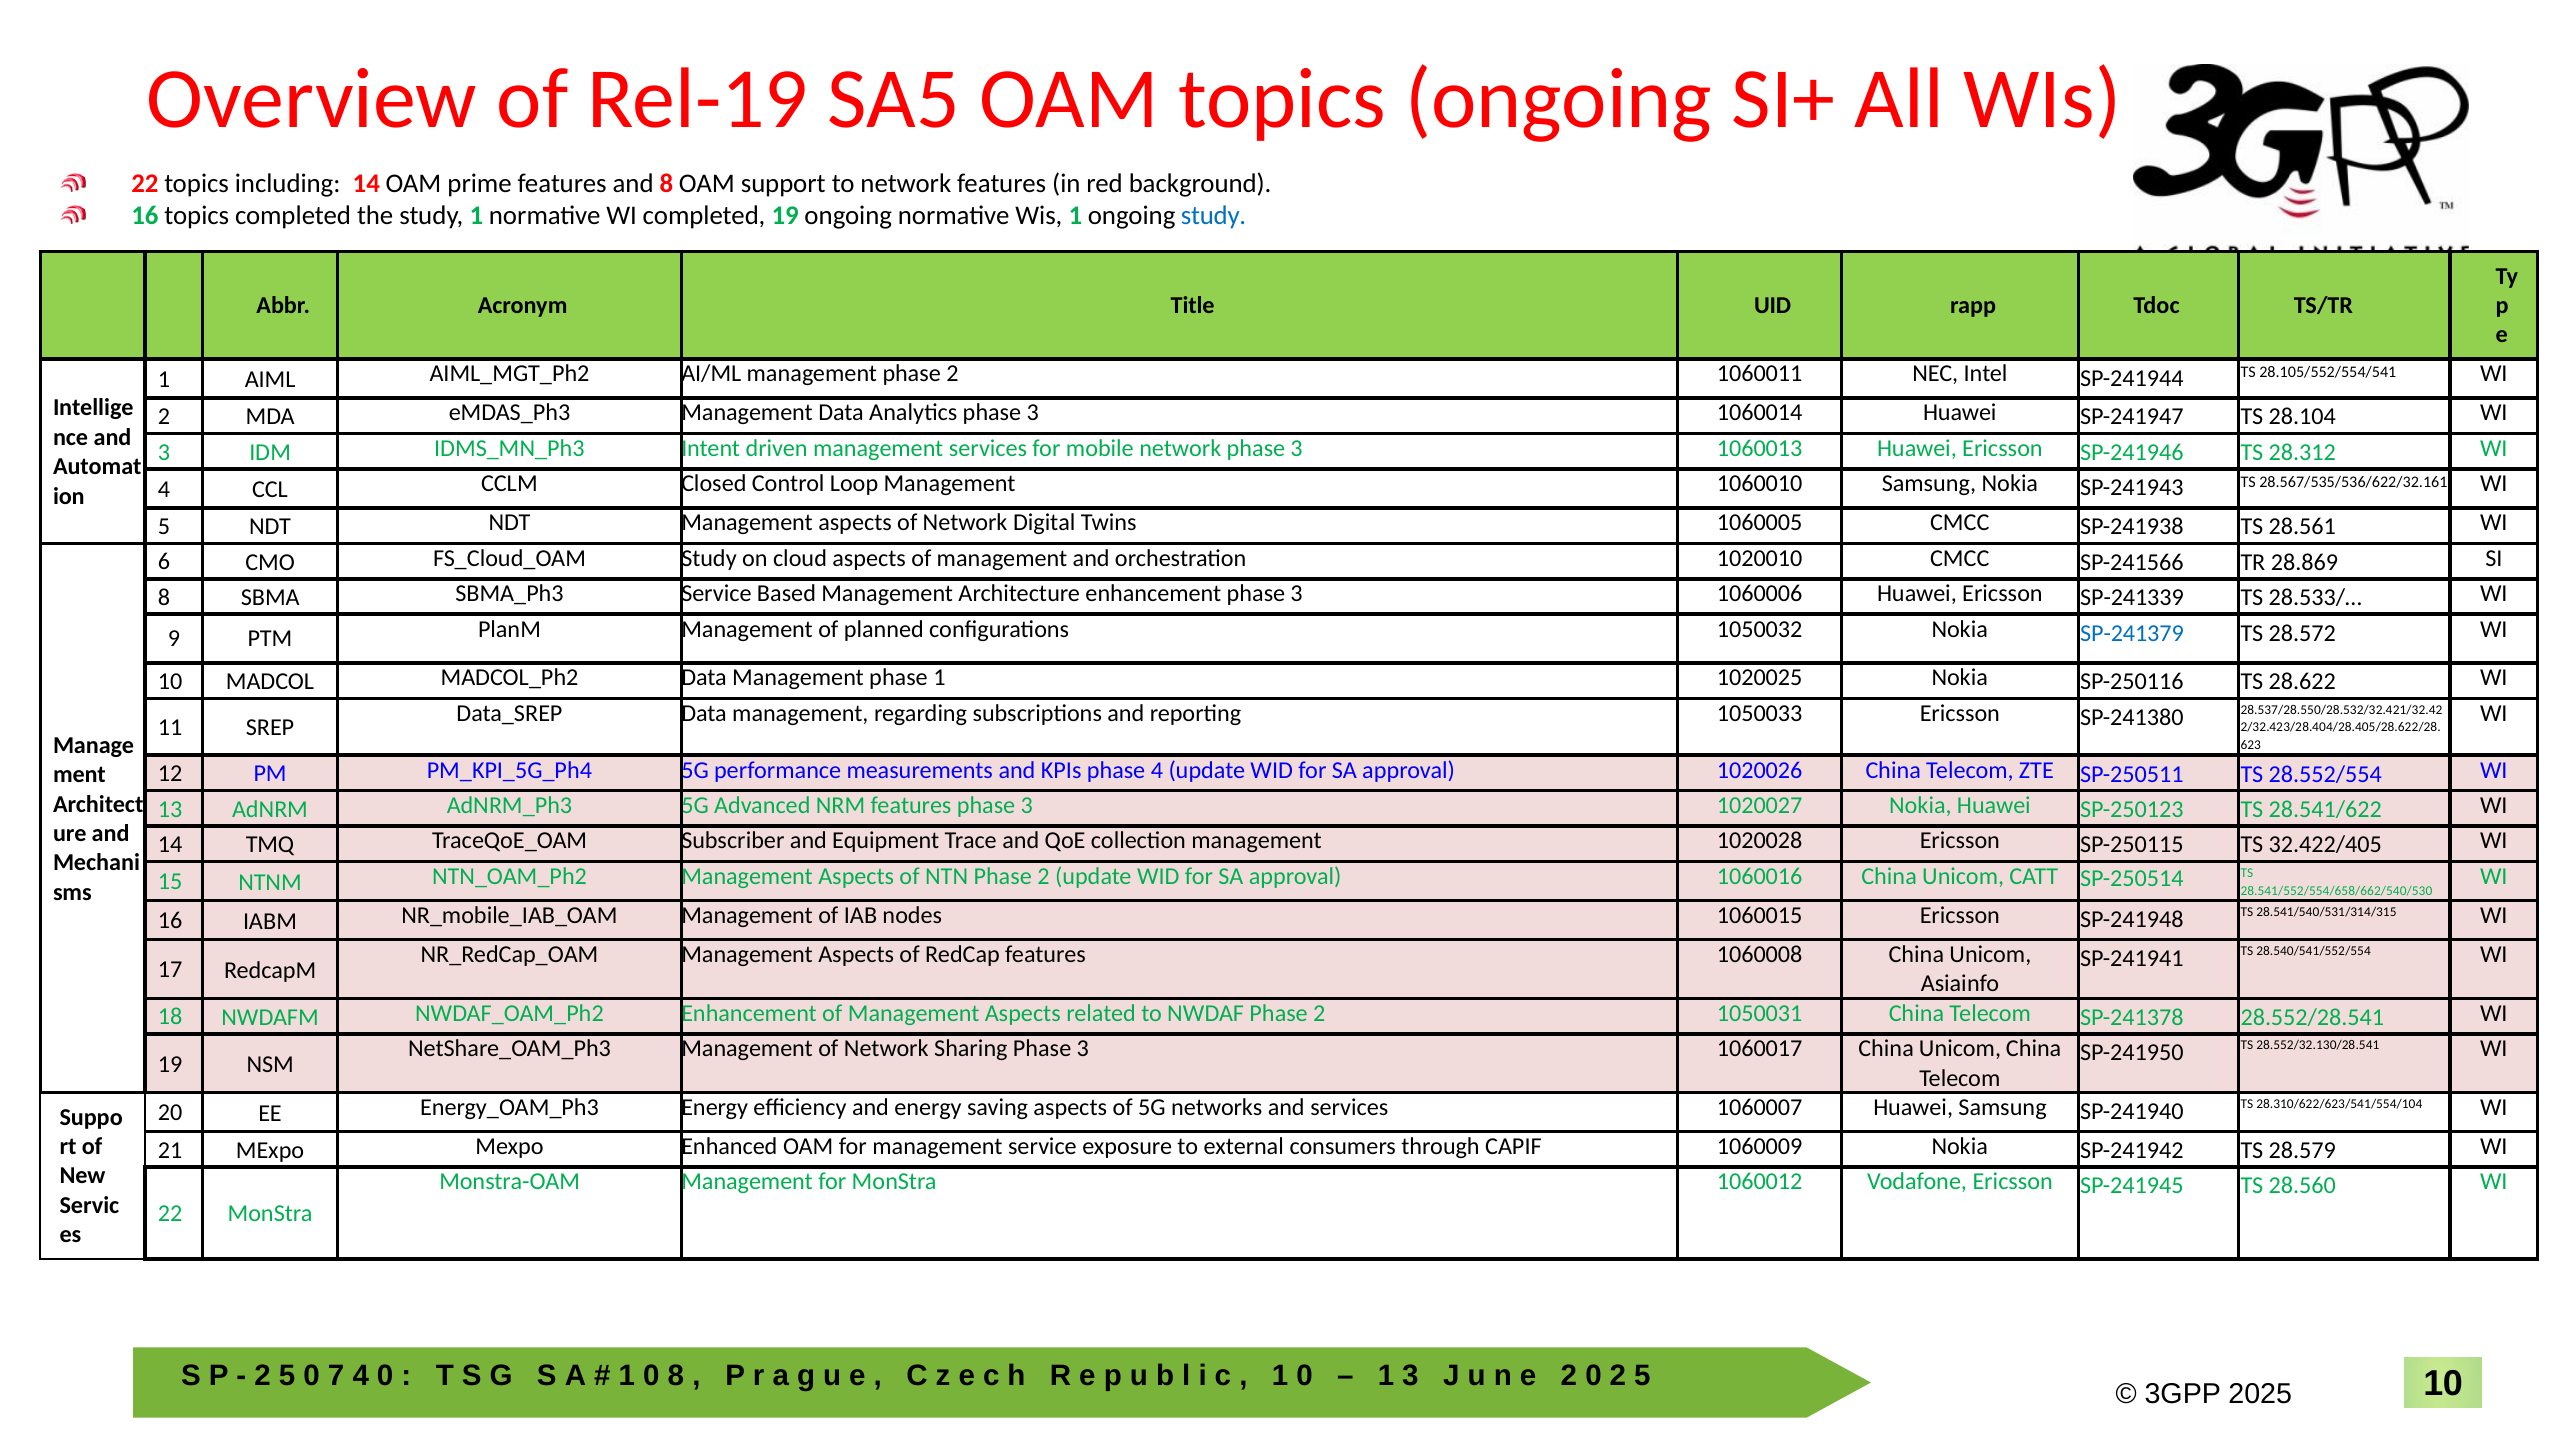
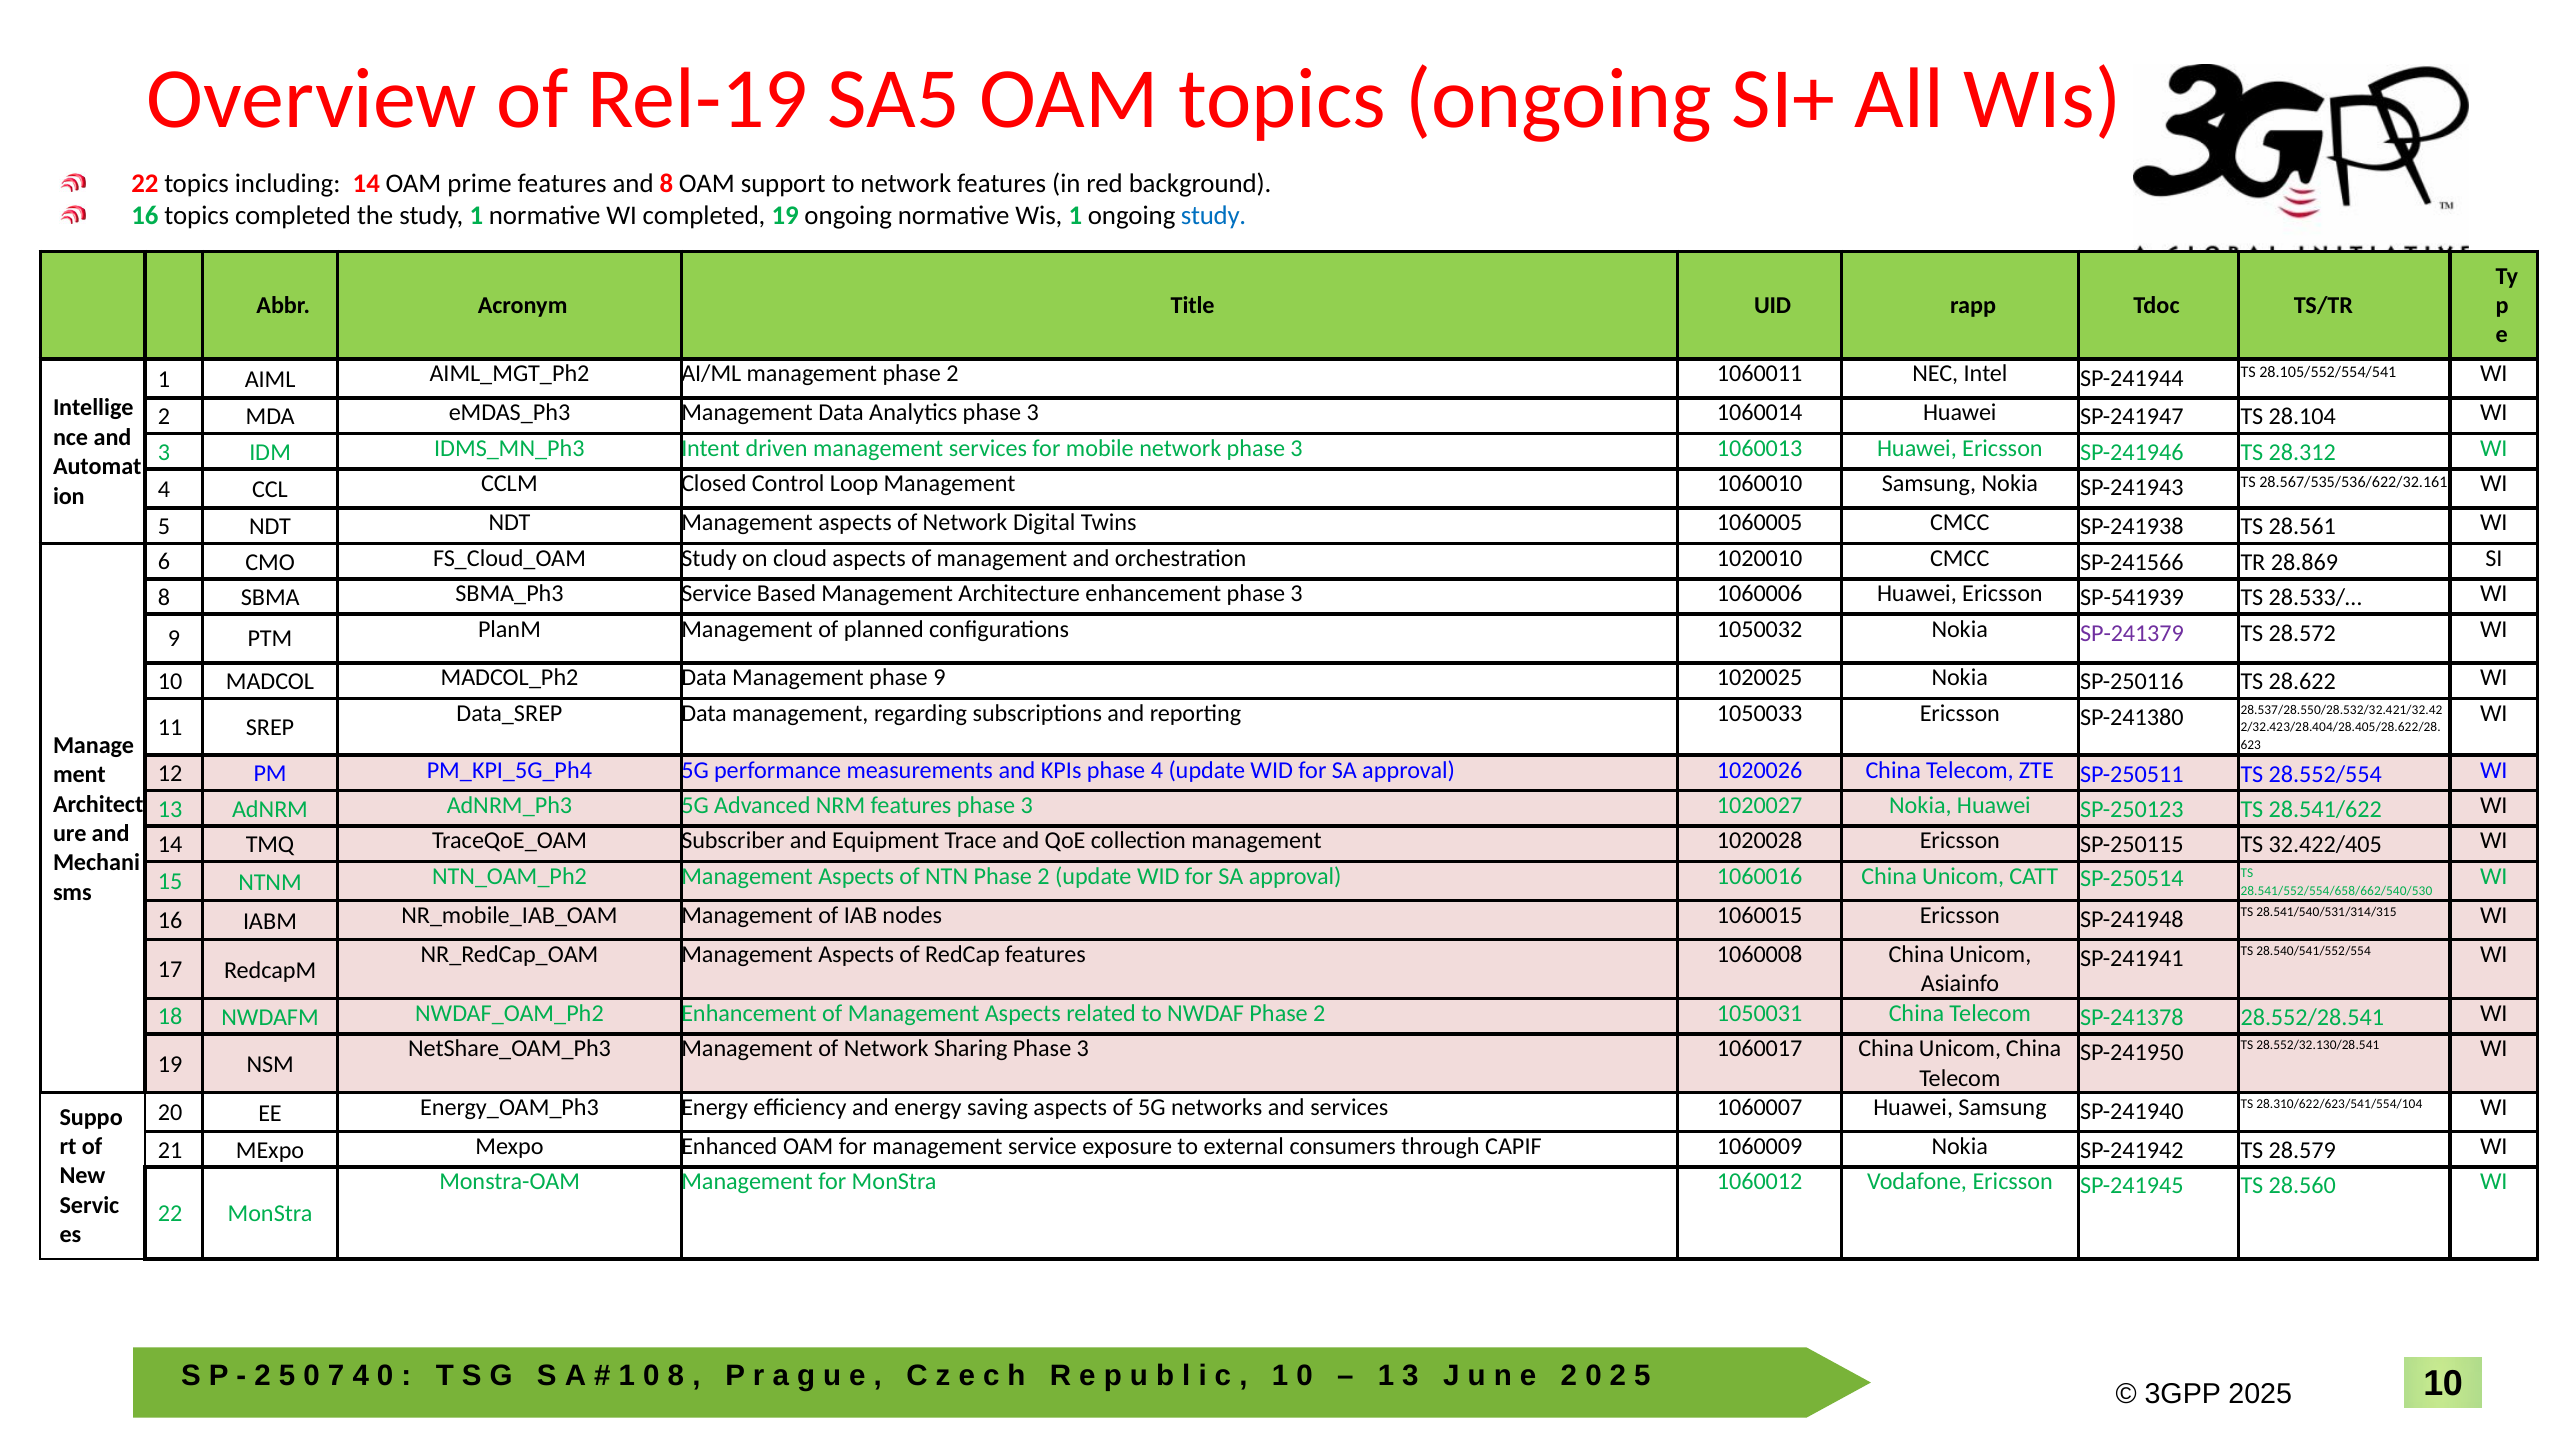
SP-241339: SP-241339 -> SP-541939
SP-241379 colour: blue -> purple
phase 1: 1 -> 9
